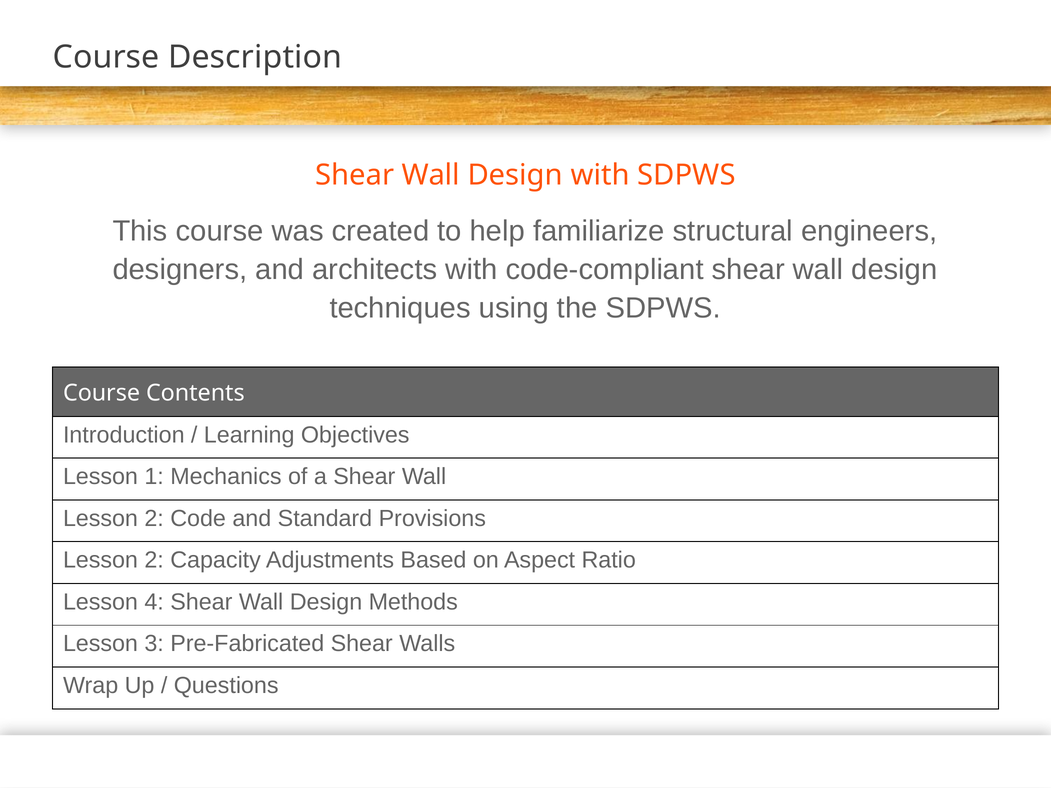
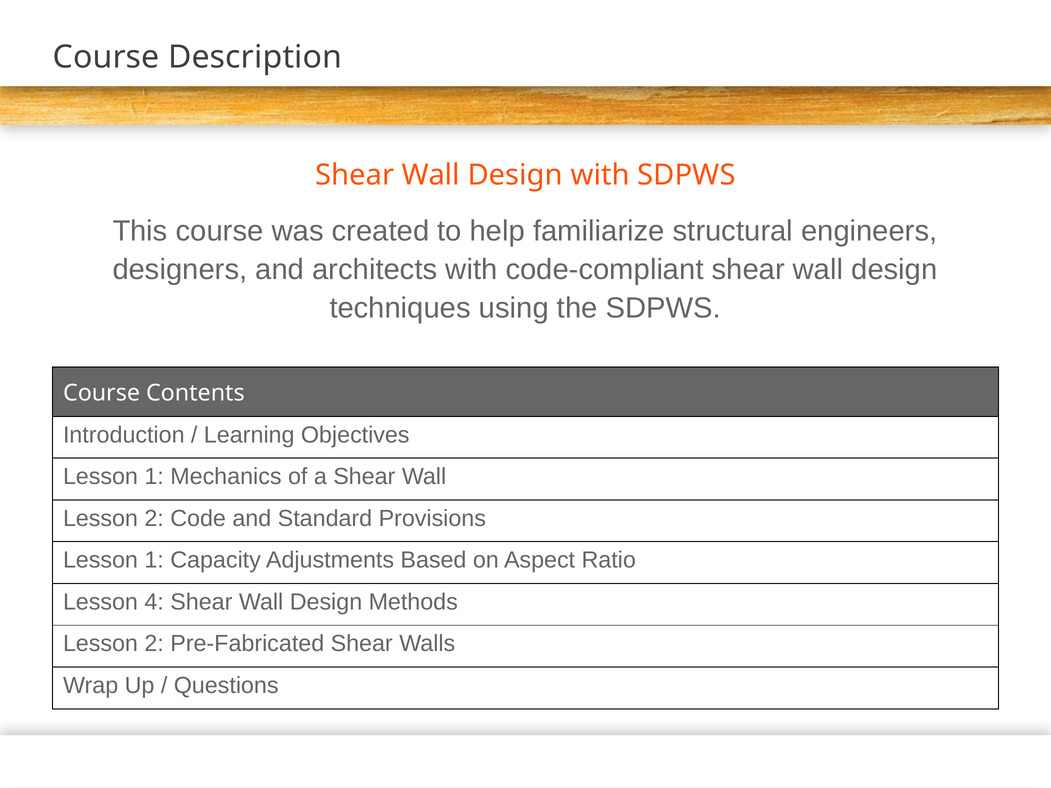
2 at (154, 560): 2 -> 1
3 at (154, 644): 3 -> 2
